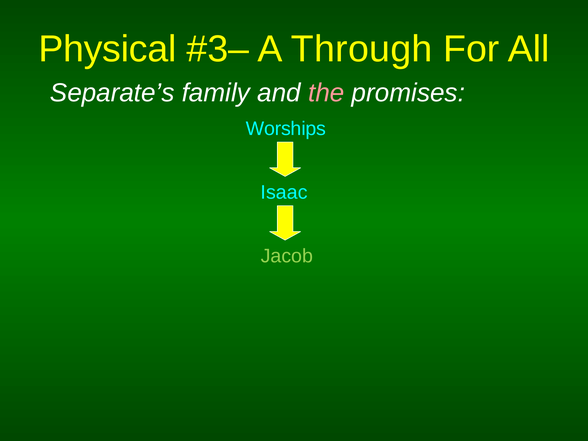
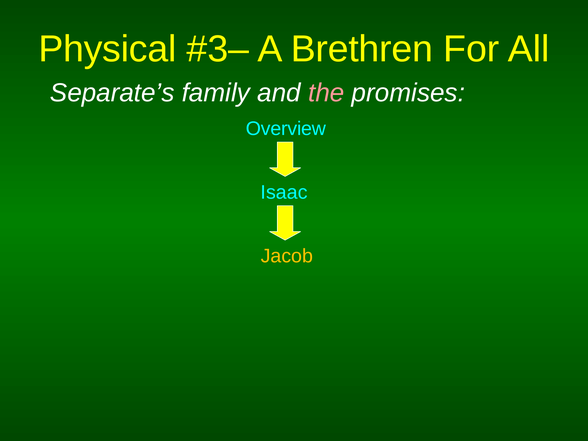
Through: Through -> Brethren
Worships: Worships -> Overview
Jacob colour: light green -> yellow
